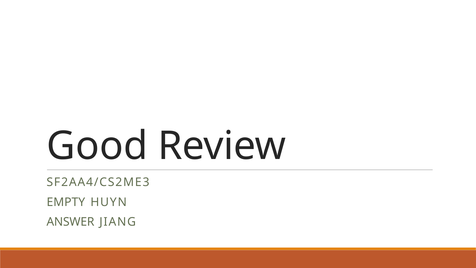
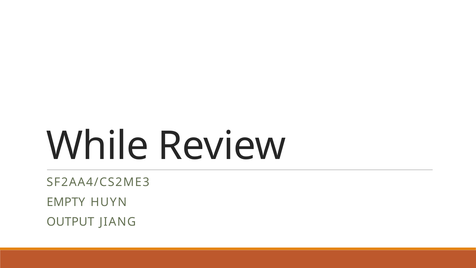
Good: Good -> While
ANSWER: ANSWER -> OUTPUT
